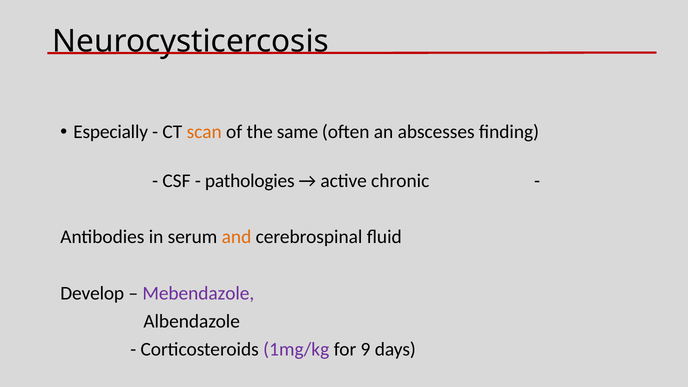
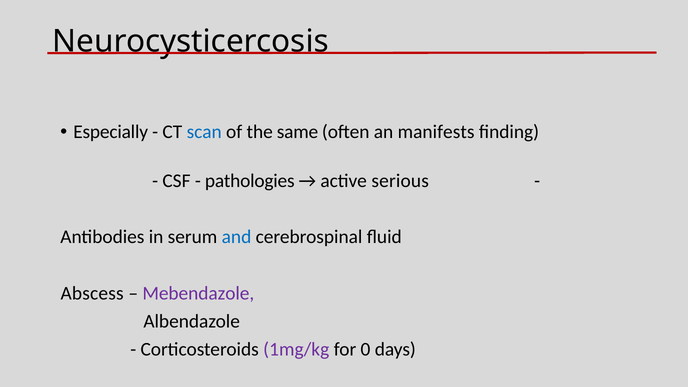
scan colour: orange -> blue
abscesses: abscesses -> manifests
chronic: chronic -> serious
and colour: orange -> blue
Develop: Develop -> Abscess
9: 9 -> 0
